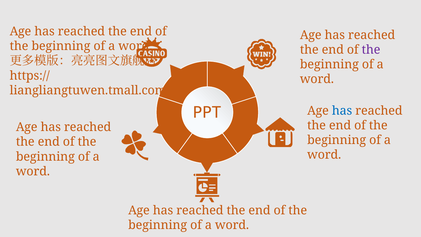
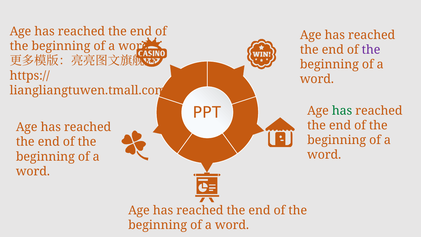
has at (342, 111) colour: blue -> green
